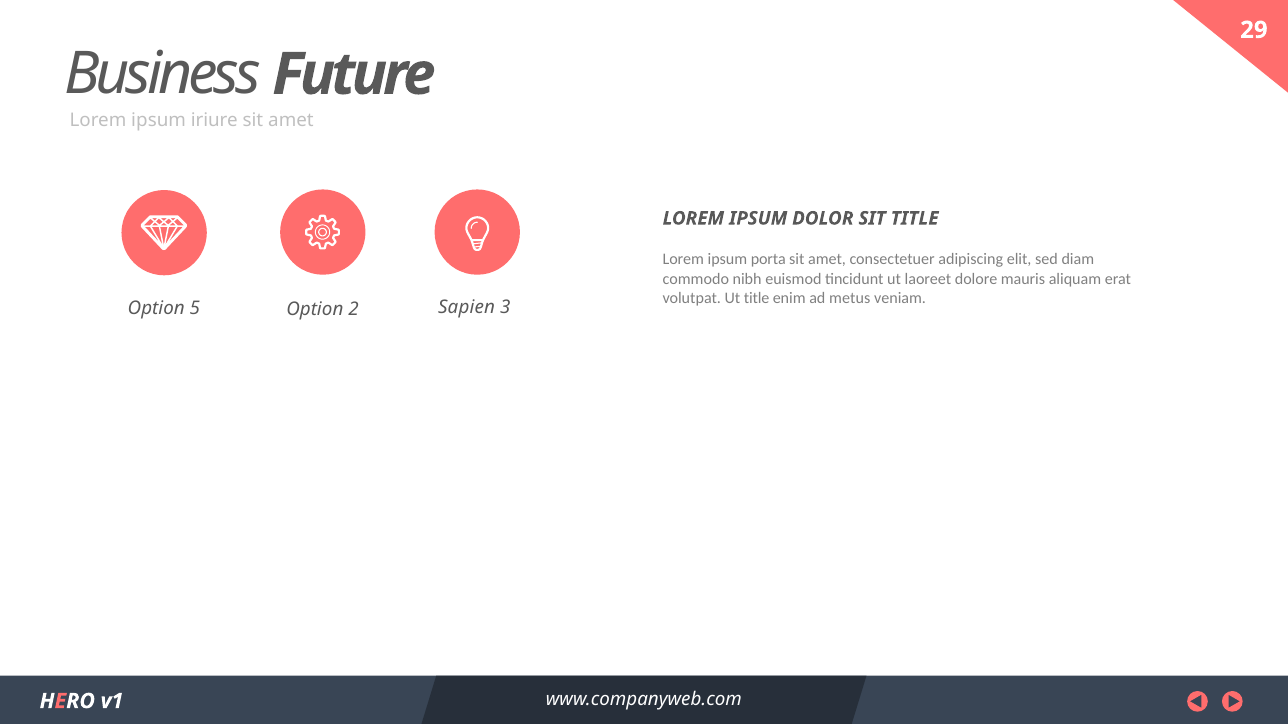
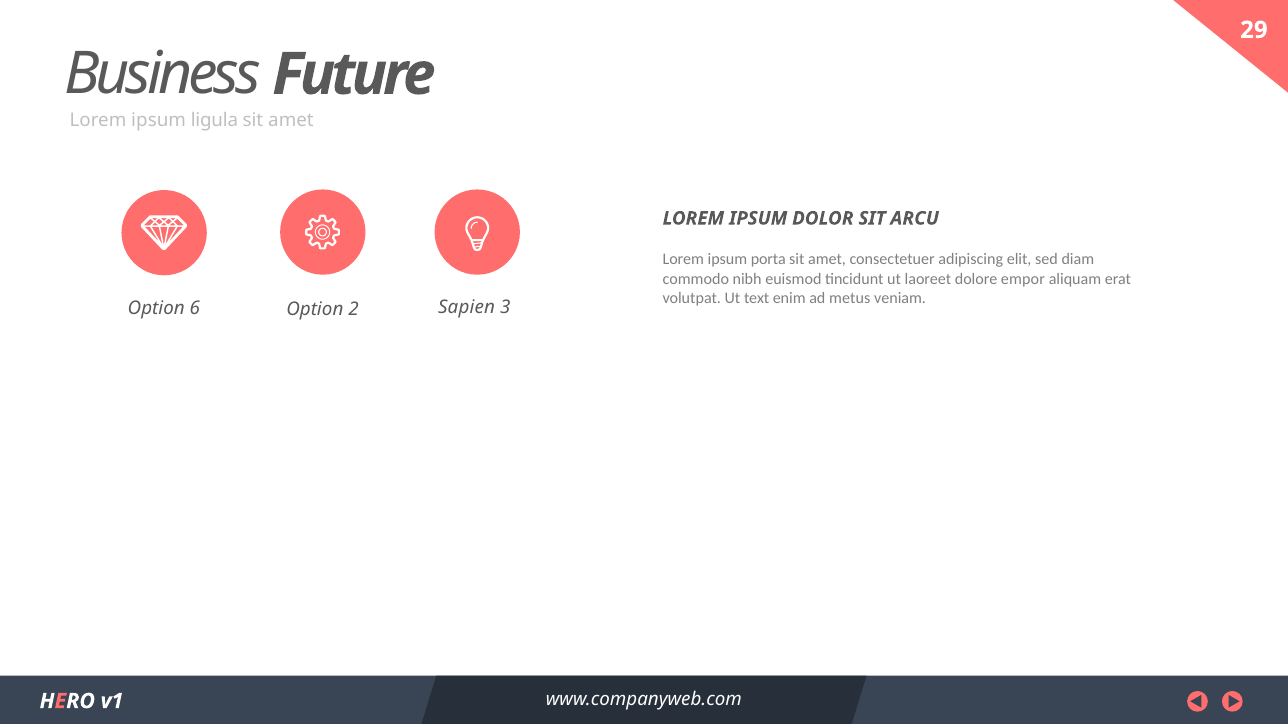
iriure: iriure -> ligula
SIT TITLE: TITLE -> ARCU
mauris: mauris -> empor
Ut title: title -> text
5: 5 -> 6
